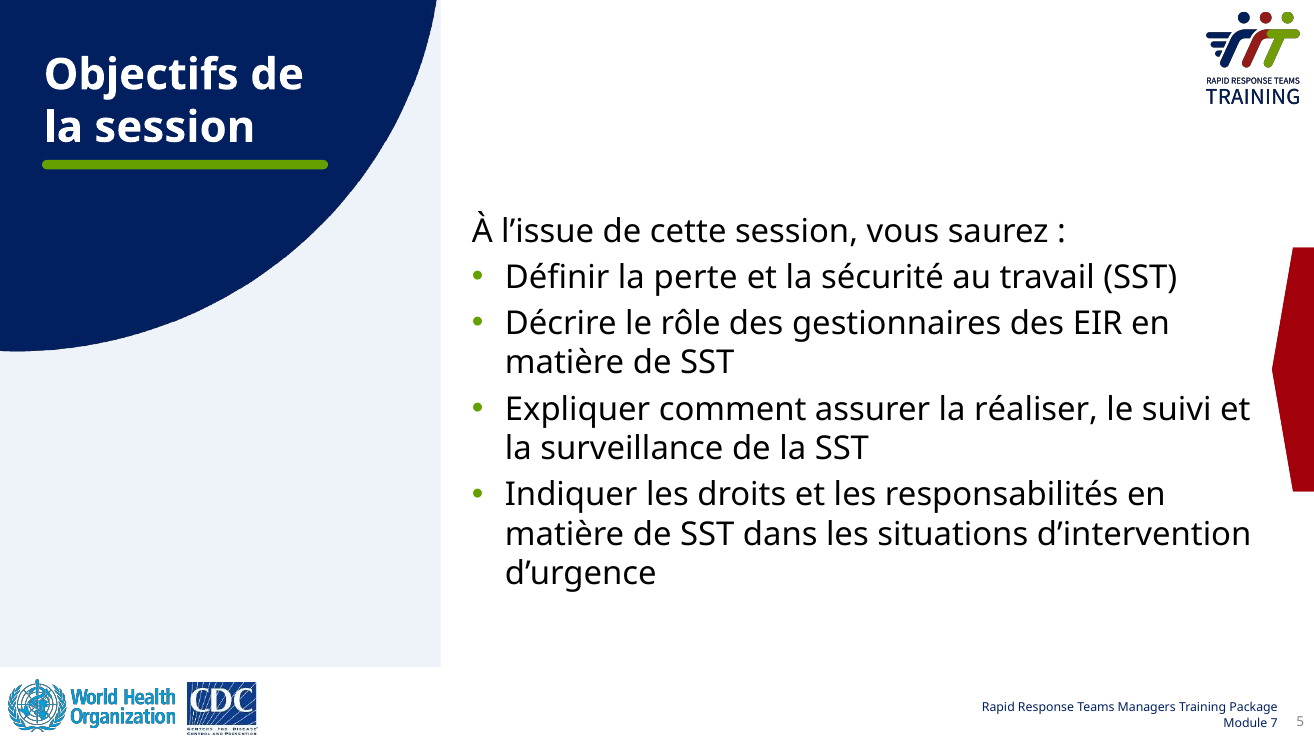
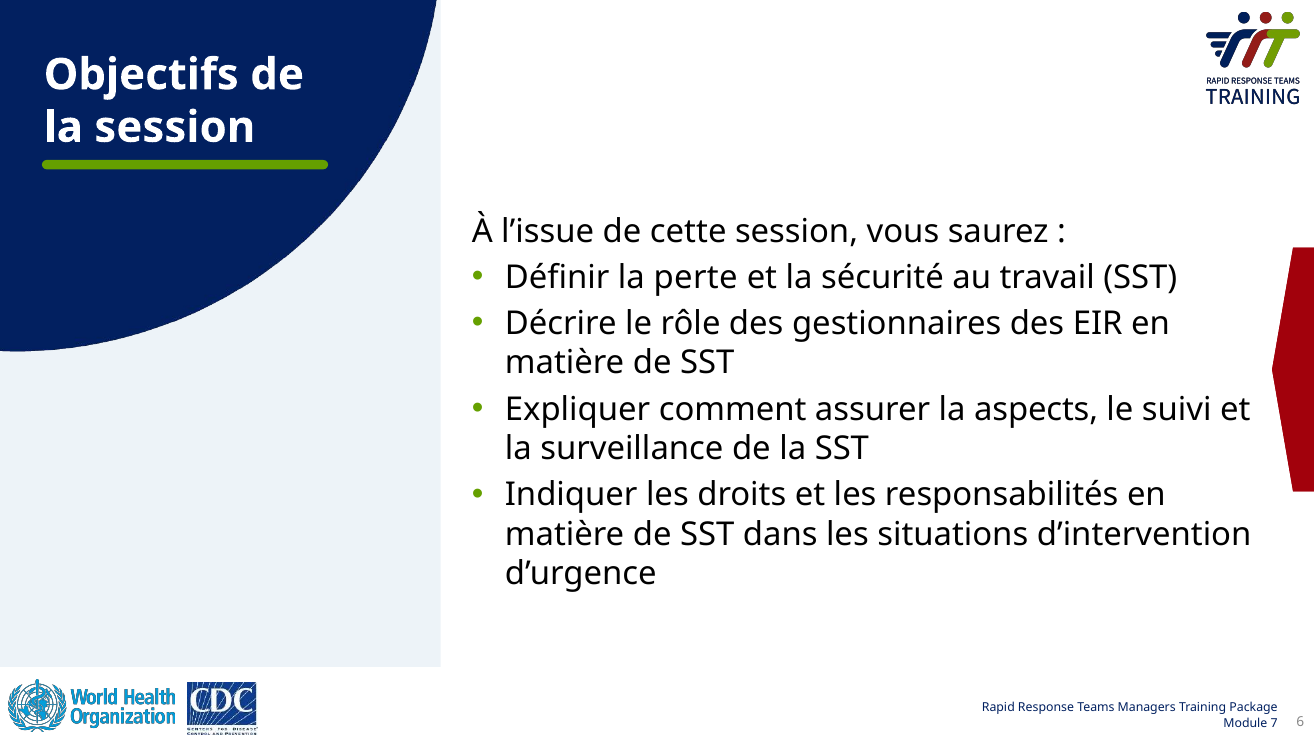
réaliser: réaliser -> aspects
5: 5 -> 6
